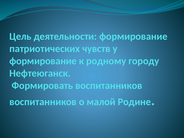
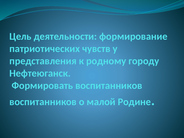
формирование at (43, 61): формирование -> представления
